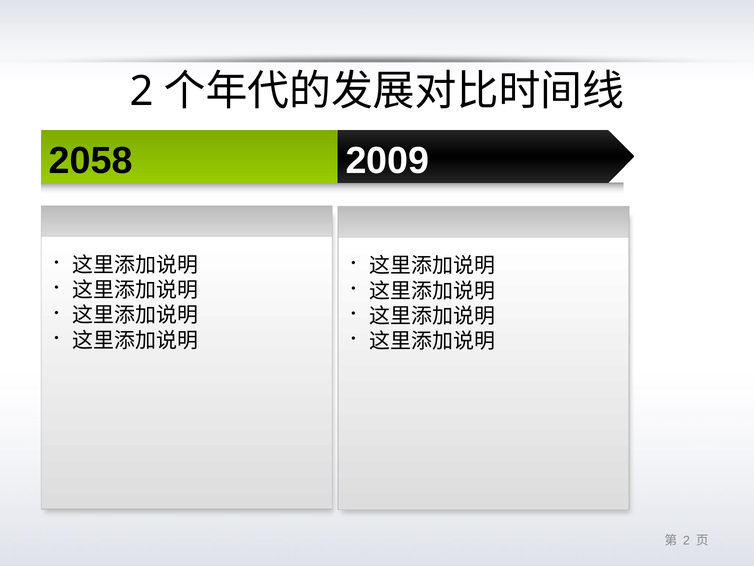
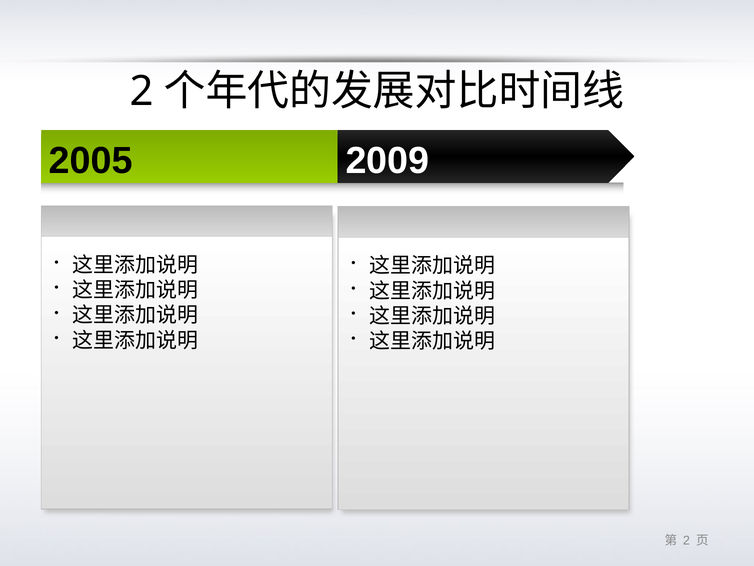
2058: 2058 -> 2005
